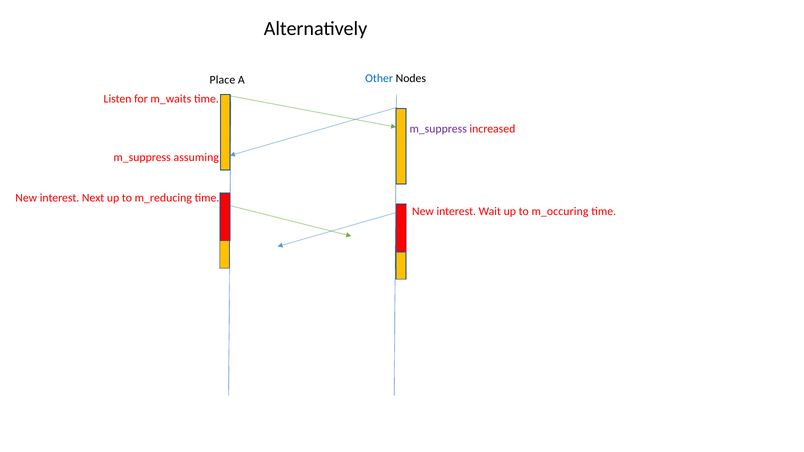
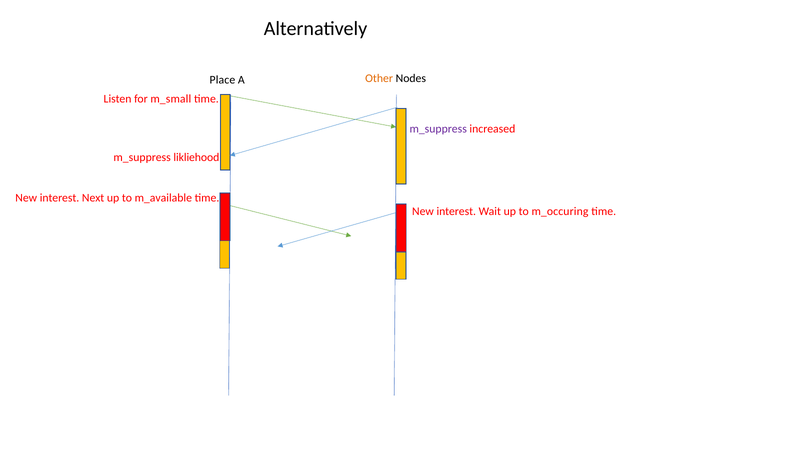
Other colour: blue -> orange
m_waits: m_waits -> m_small
assuming: assuming -> likliehood
m_reducing: m_reducing -> m_available
